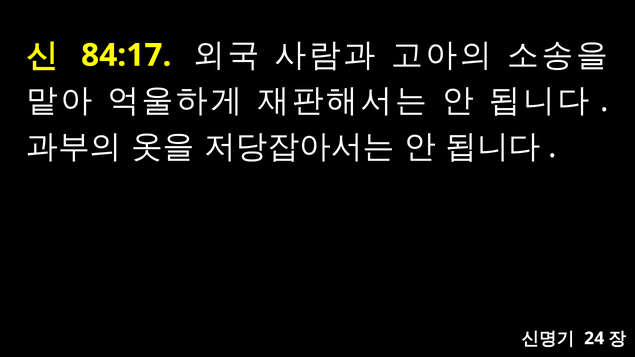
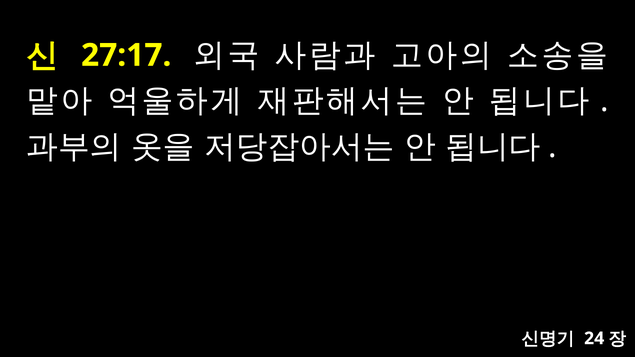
84:17: 84:17 -> 27:17
